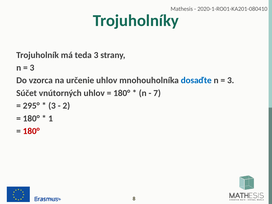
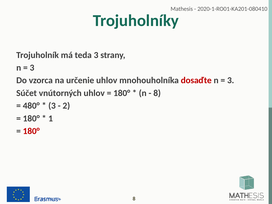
dosaďte colour: blue -> red
7 at (157, 93): 7 -> 8
295°: 295° -> 480°
